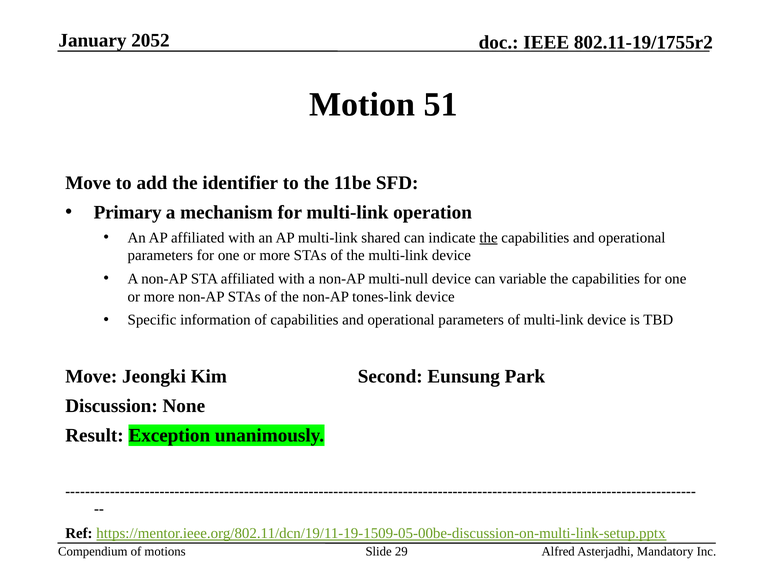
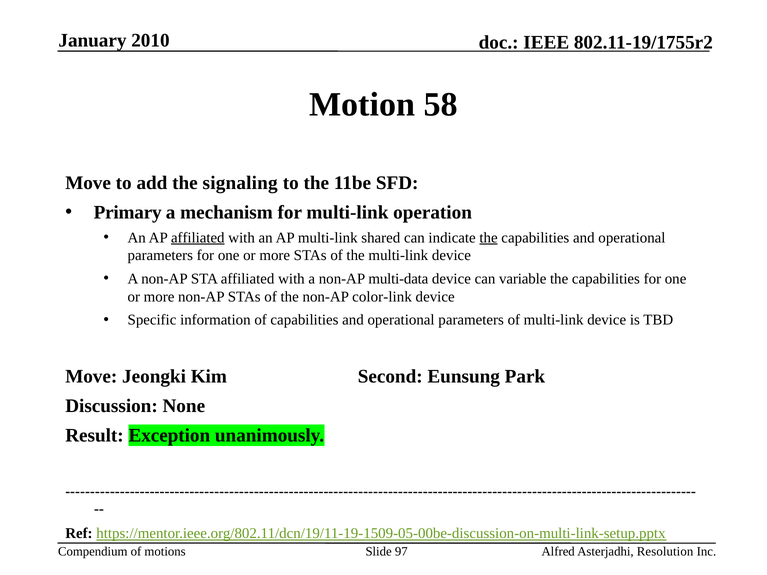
2052: 2052 -> 2010
51: 51 -> 58
identifier: identifier -> signaling
affiliated at (198, 238) underline: none -> present
multi-null: multi-null -> multi-data
tones-link: tones-link -> color-link
29: 29 -> 97
Mandatory: Mandatory -> Resolution
